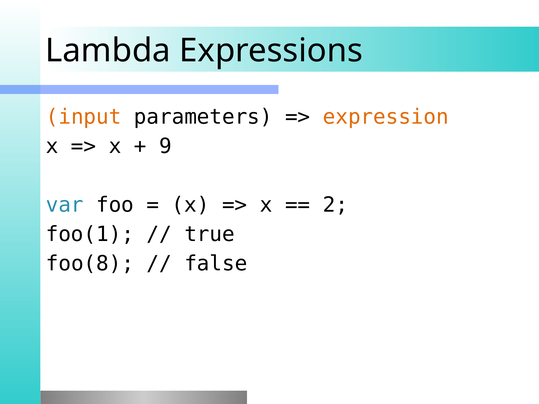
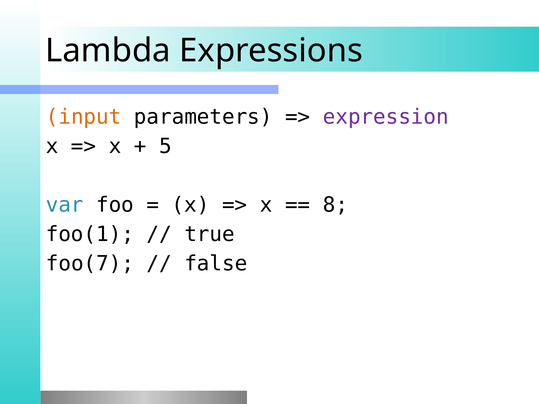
expression colour: orange -> purple
9: 9 -> 5
2: 2 -> 8
foo(8: foo(8 -> foo(7
